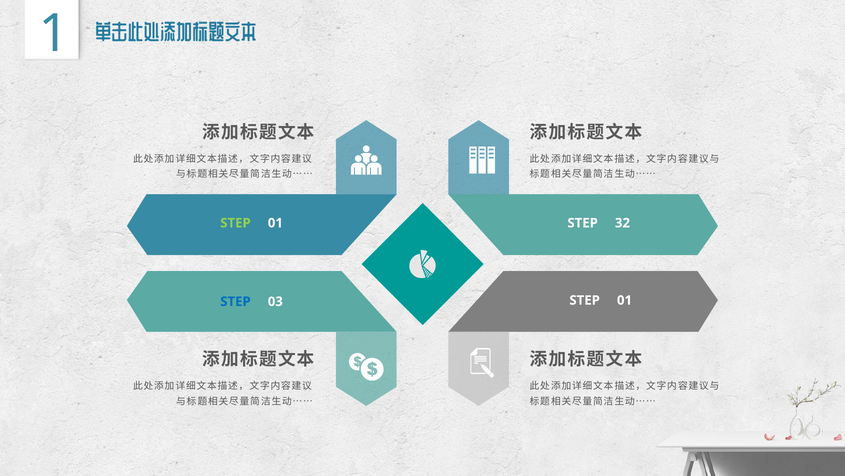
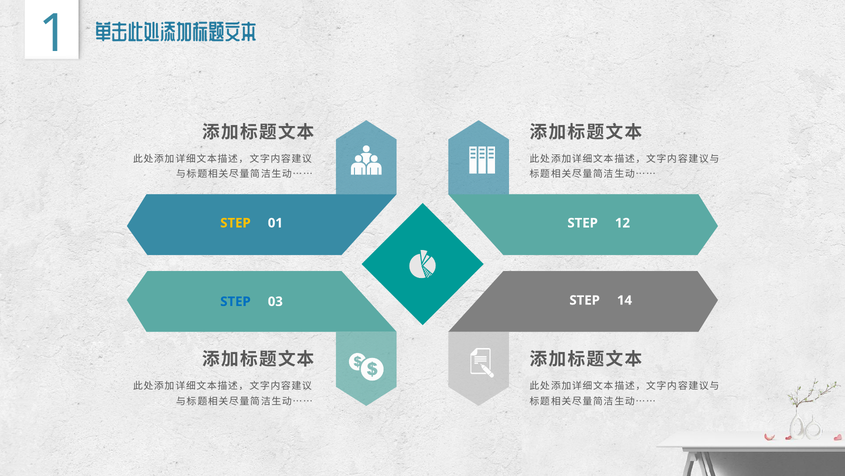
STEP at (235, 223) colour: light green -> yellow
32: 32 -> 12
01 at (625, 300): 01 -> 14
